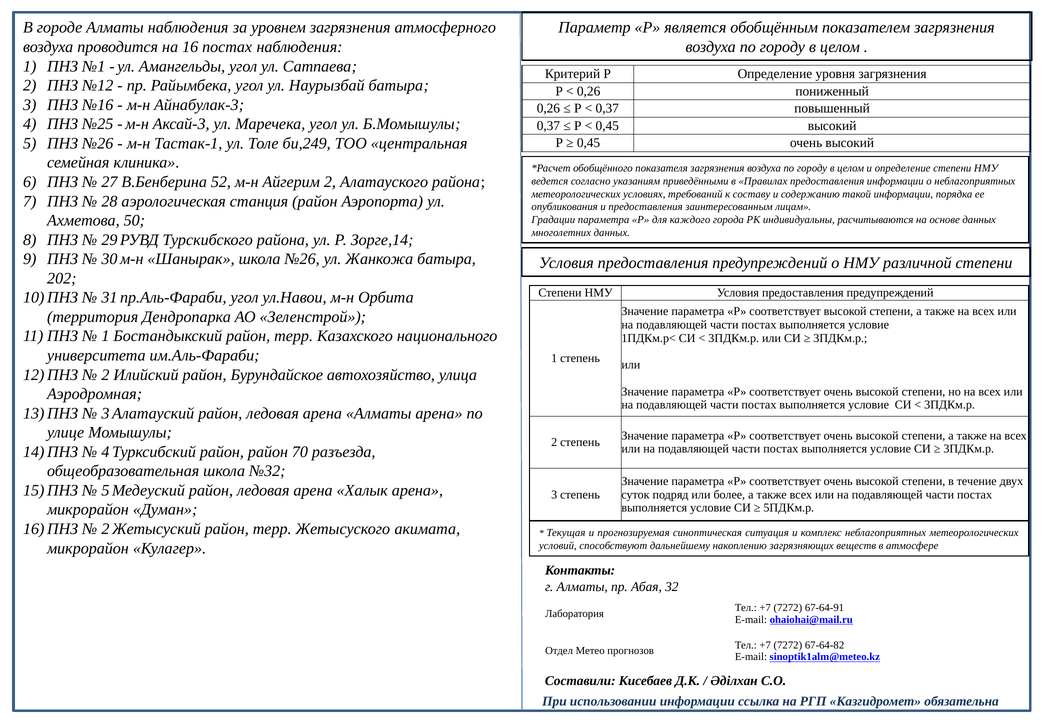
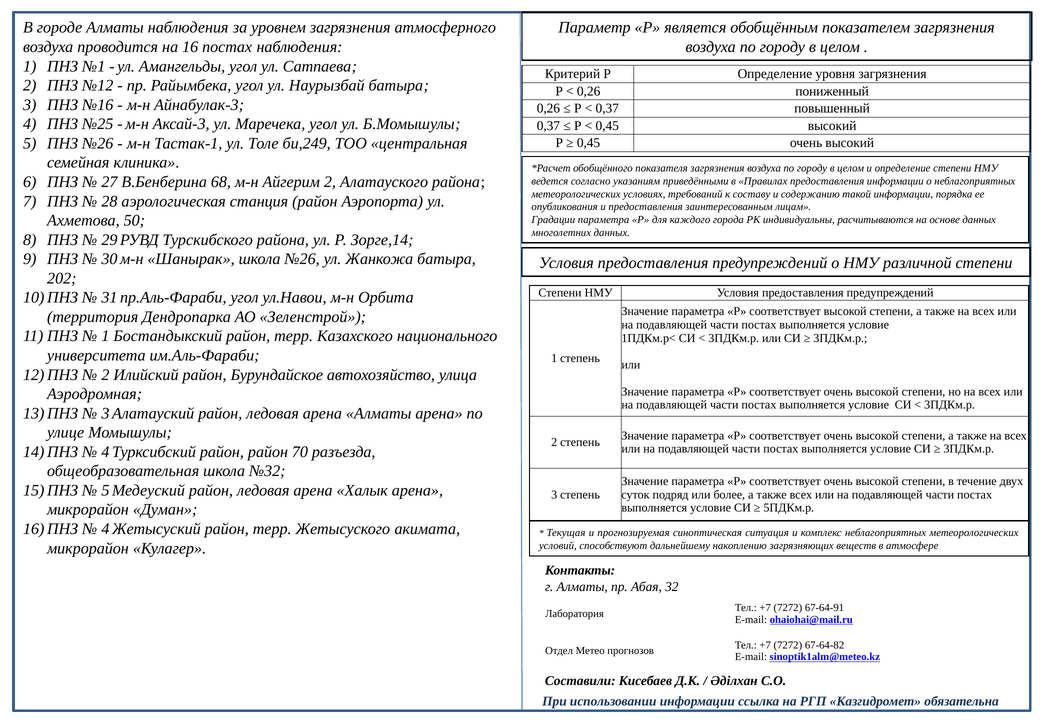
52: 52 -> 68
2 at (105, 529): 2 -> 4
